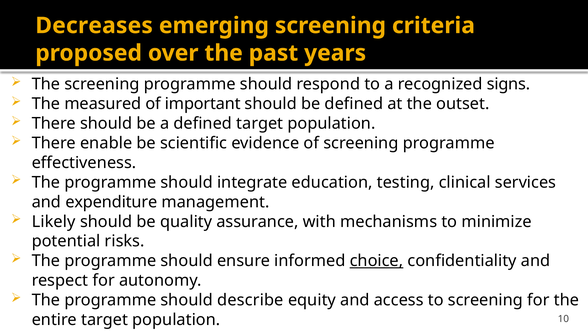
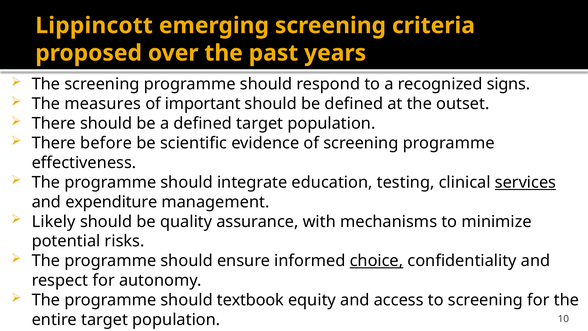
Decreases: Decreases -> Lippincott
measured: measured -> measures
enable: enable -> before
services underline: none -> present
describe: describe -> textbook
